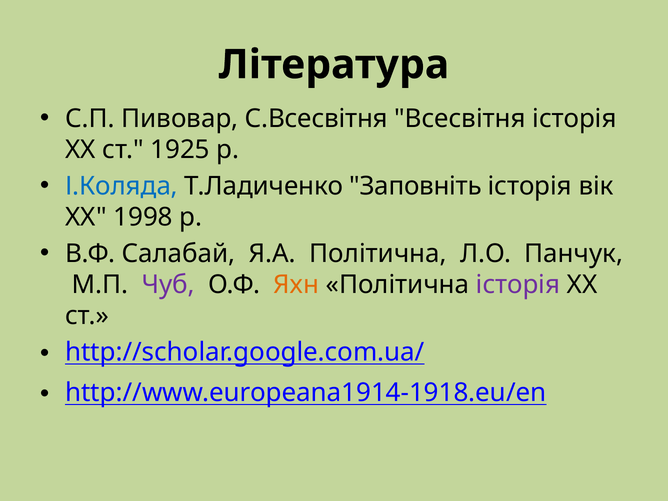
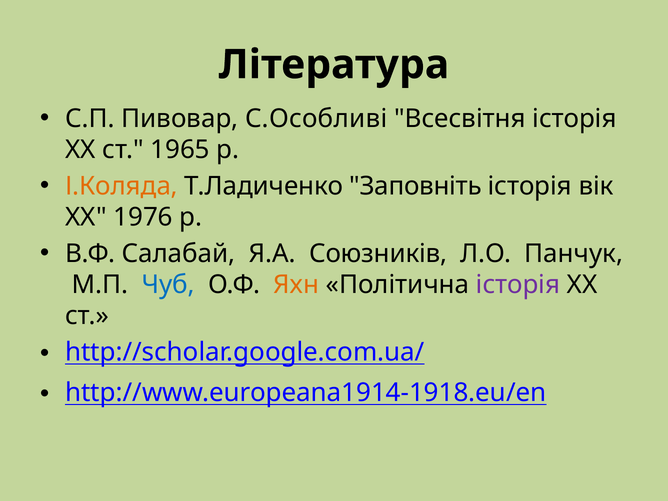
С.Всесвітня: С.Всесвітня -> С.Особливі
1925: 1925 -> 1965
І.Коляда colour: blue -> orange
1998: 1998 -> 1976
Я.А Політична: Політична -> Союзників
Чуб colour: purple -> blue
